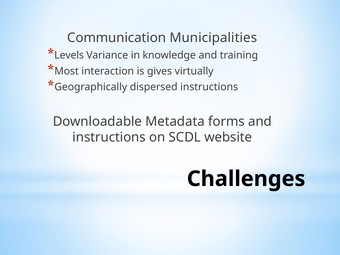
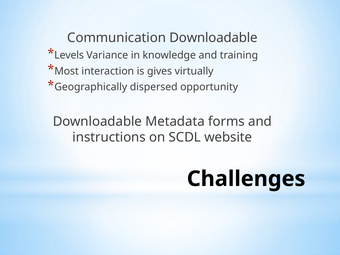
Communication Municipalities: Municipalities -> Downloadable
dispersed instructions: instructions -> opportunity
